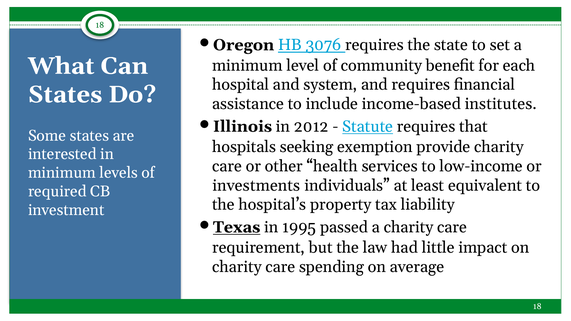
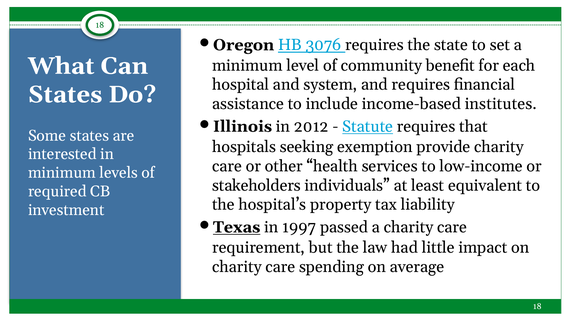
investments: investments -> stakeholders
1995: 1995 -> 1997
